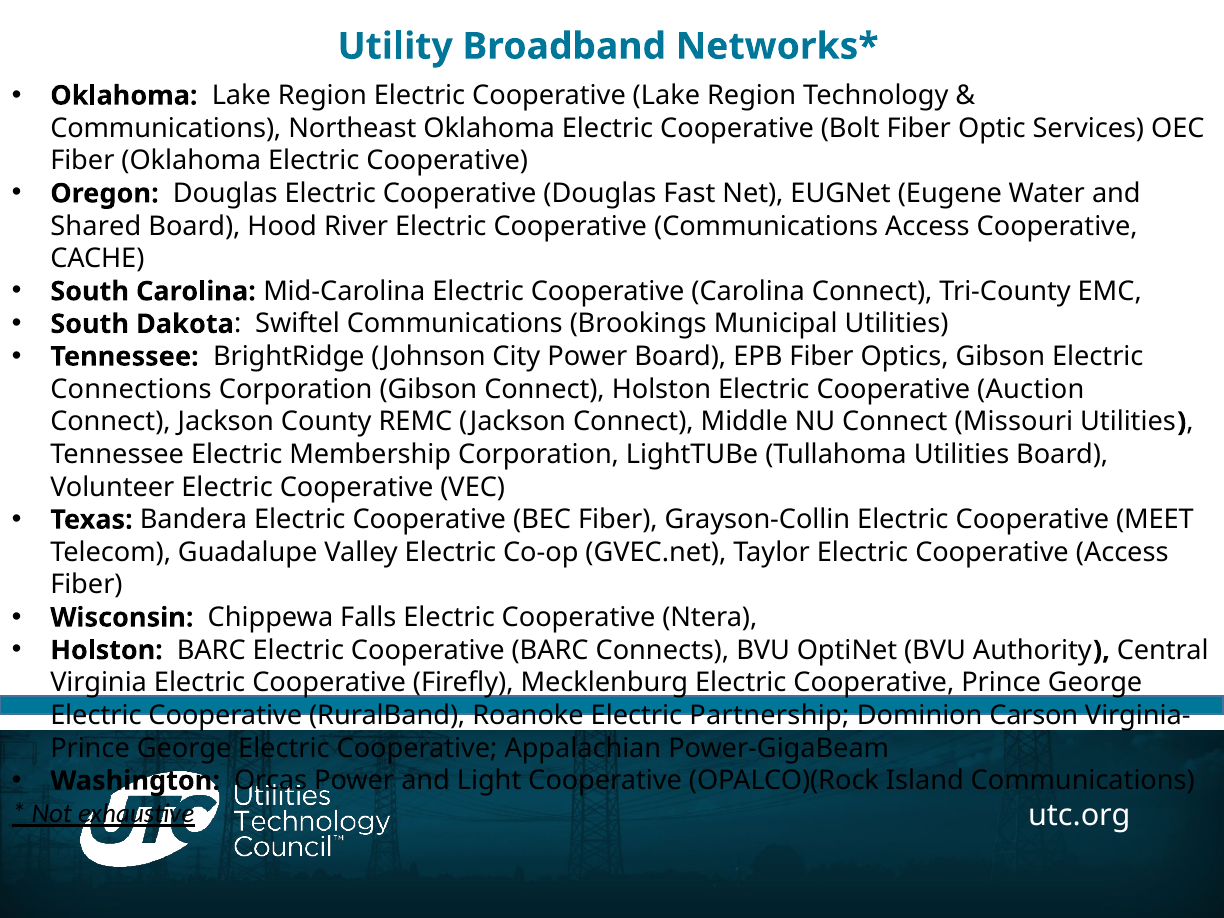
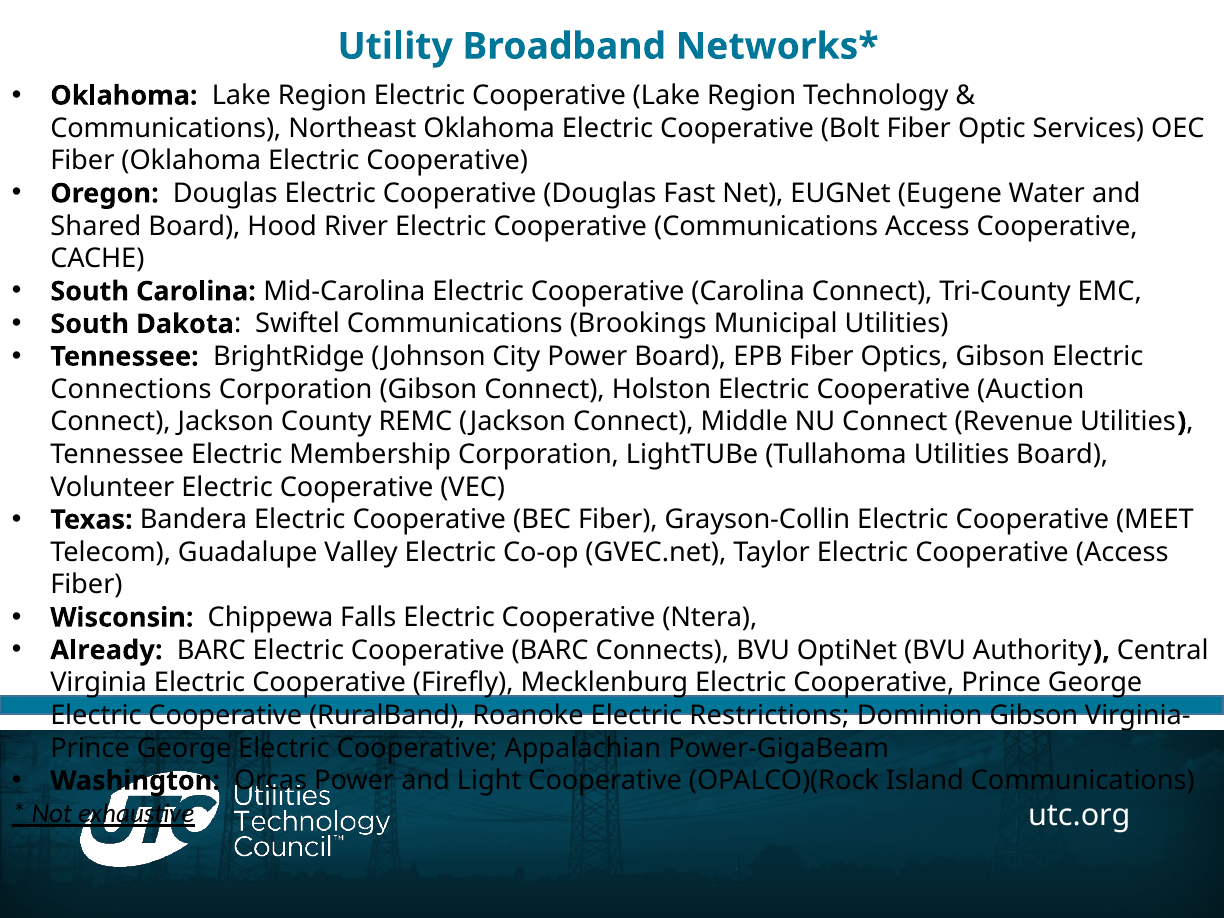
Missouri: Missouri -> Revenue
Holston at (107, 650): Holston -> Already
Partnership: Partnership -> Restrictions
Dominion Carson: Carson -> Gibson
